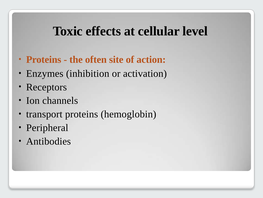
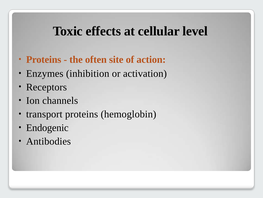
Peripheral: Peripheral -> Endogenic
